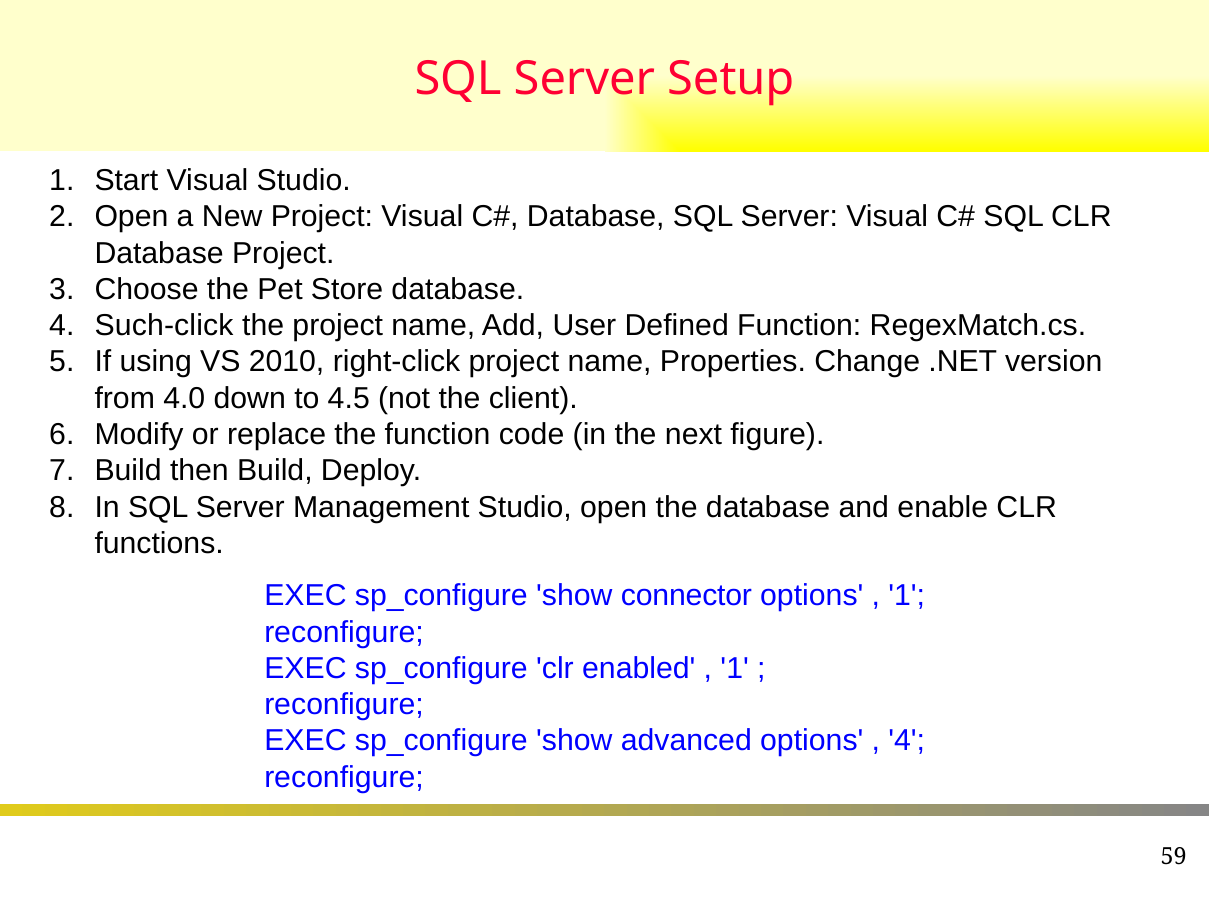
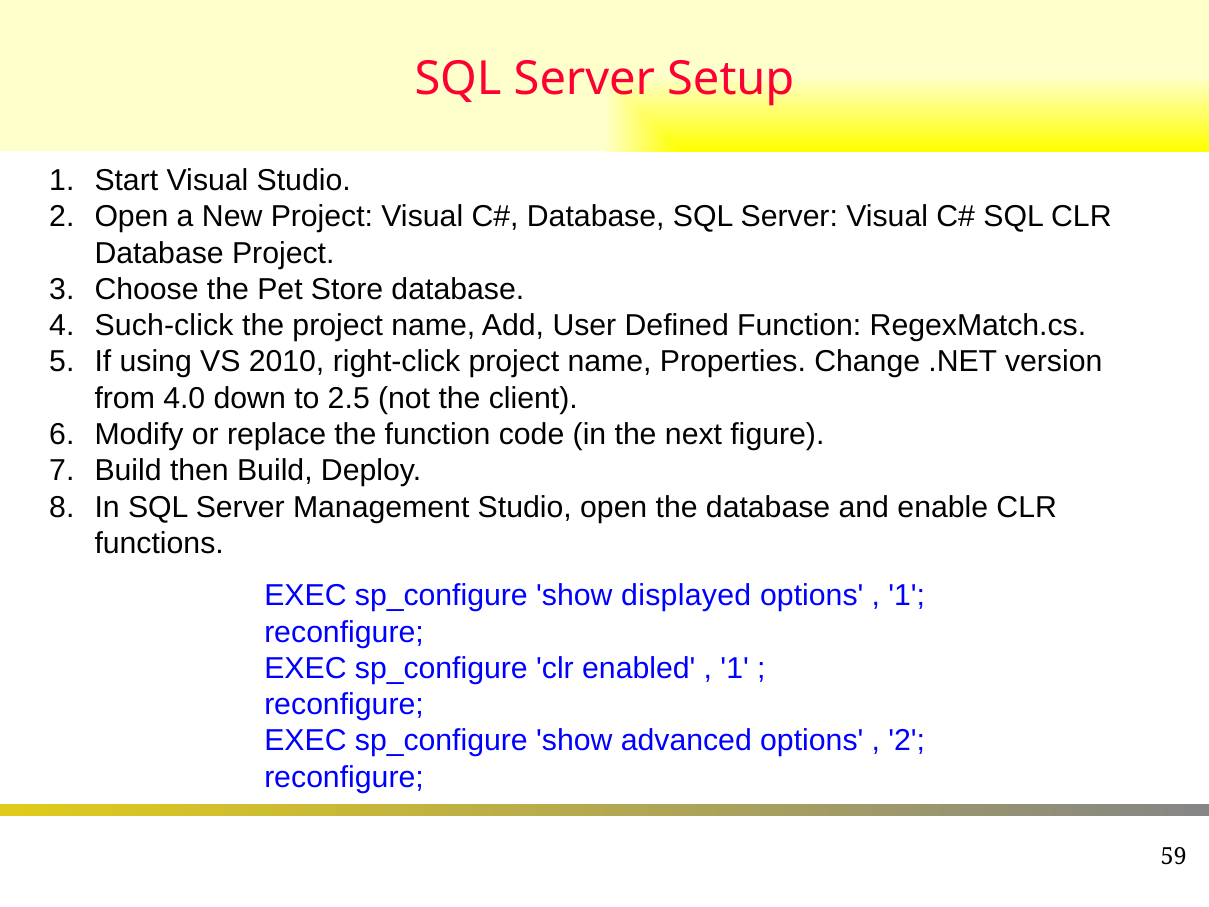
4.5: 4.5 -> 2.5
connector: connector -> displayed
4 at (907, 741): 4 -> 2
